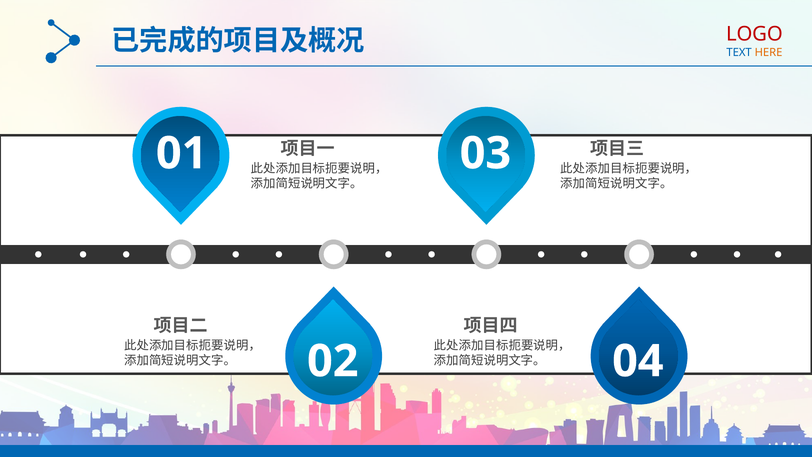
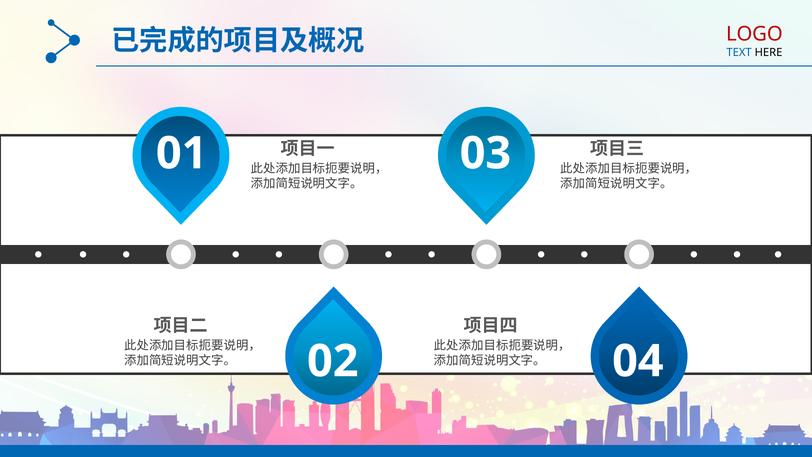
HERE colour: orange -> black
